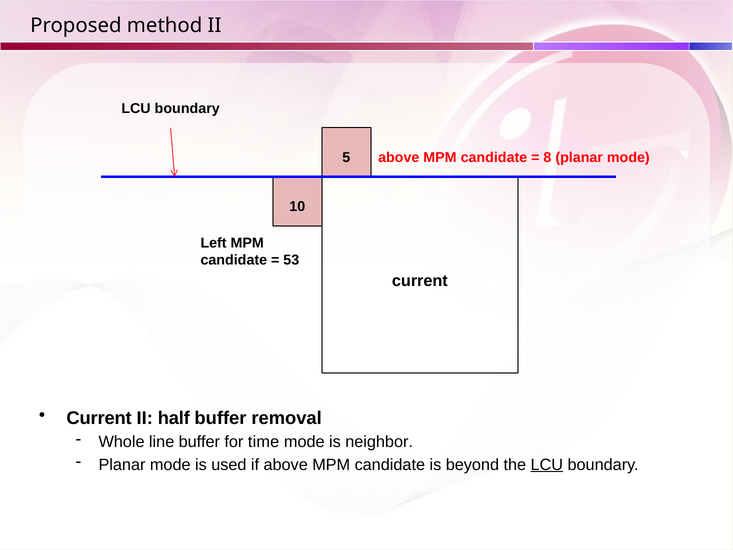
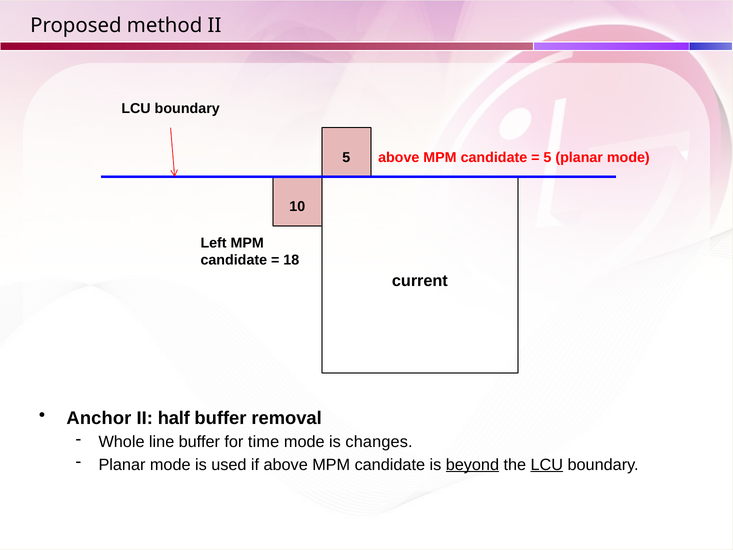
8 at (547, 157): 8 -> 5
53: 53 -> 18
Current at (99, 418): Current -> Anchor
neighbor: neighbor -> changes
beyond underline: none -> present
